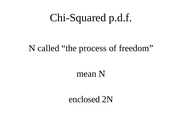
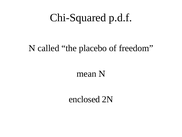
process: process -> placebo
